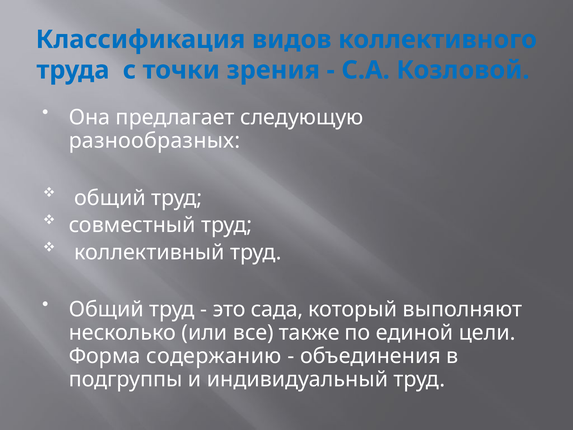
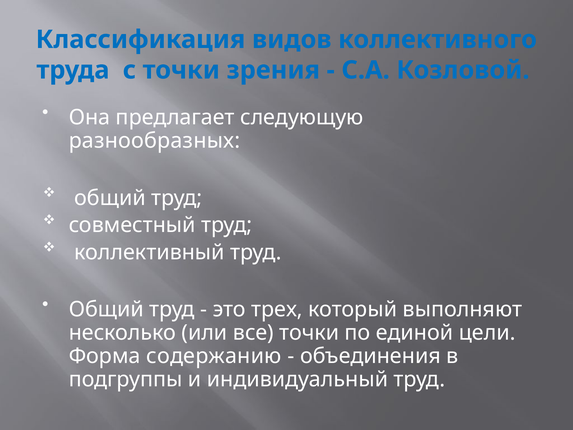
сада: сада -> трех
все также: также -> точки
